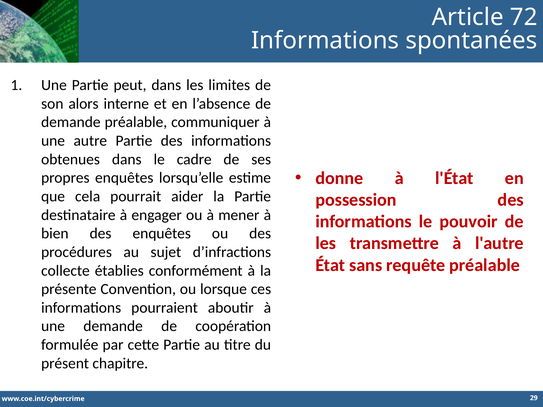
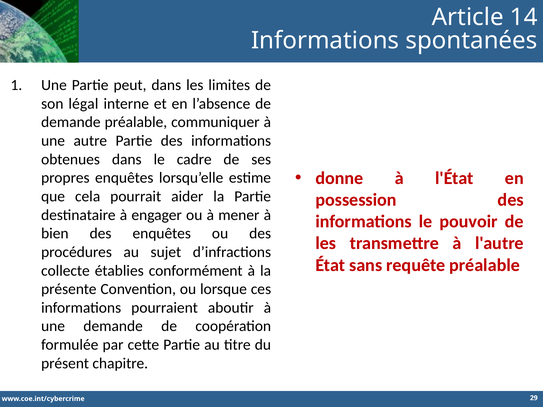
72: 72 -> 14
alors: alors -> légal
